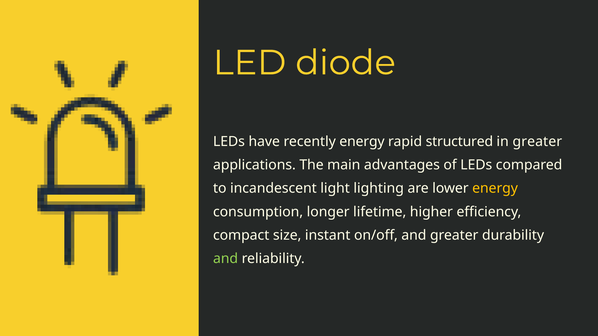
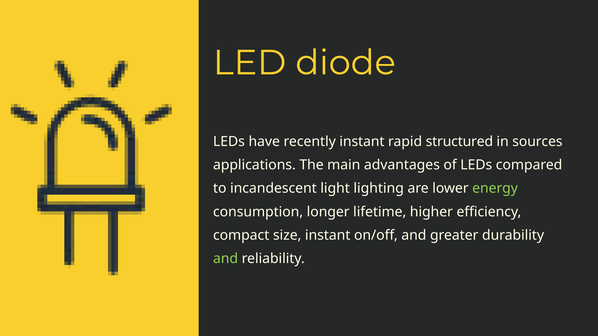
recently energy: energy -> instant
in greater: greater -> sources
energy at (495, 189) colour: yellow -> light green
